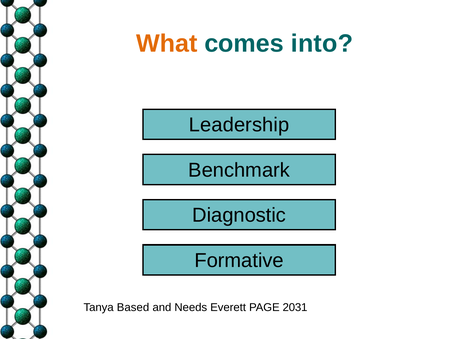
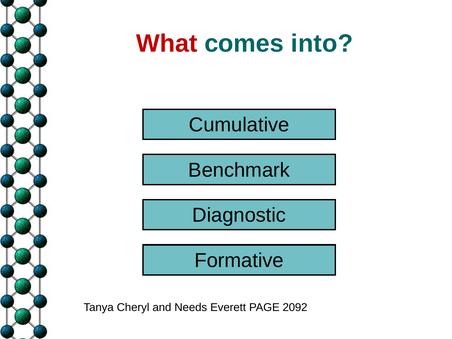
What colour: orange -> red
Leadership: Leadership -> Cumulative
Based: Based -> Cheryl
2031: 2031 -> 2092
